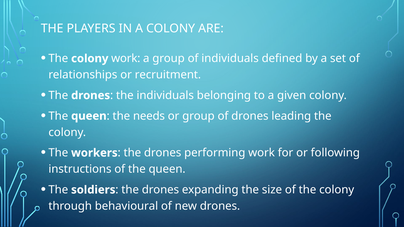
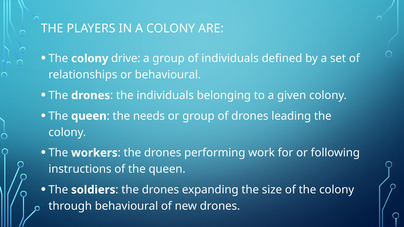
colony work: work -> drive
or recruitment: recruitment -> behavioural
